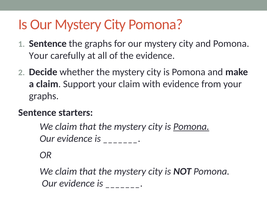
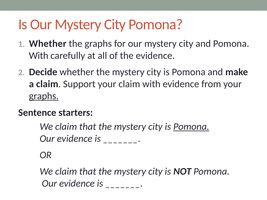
Sentence at (48, 44): Sentence -> Whether
Your at (39, 56): Your -> With
graphs at (44, 96) underline: none -> present
